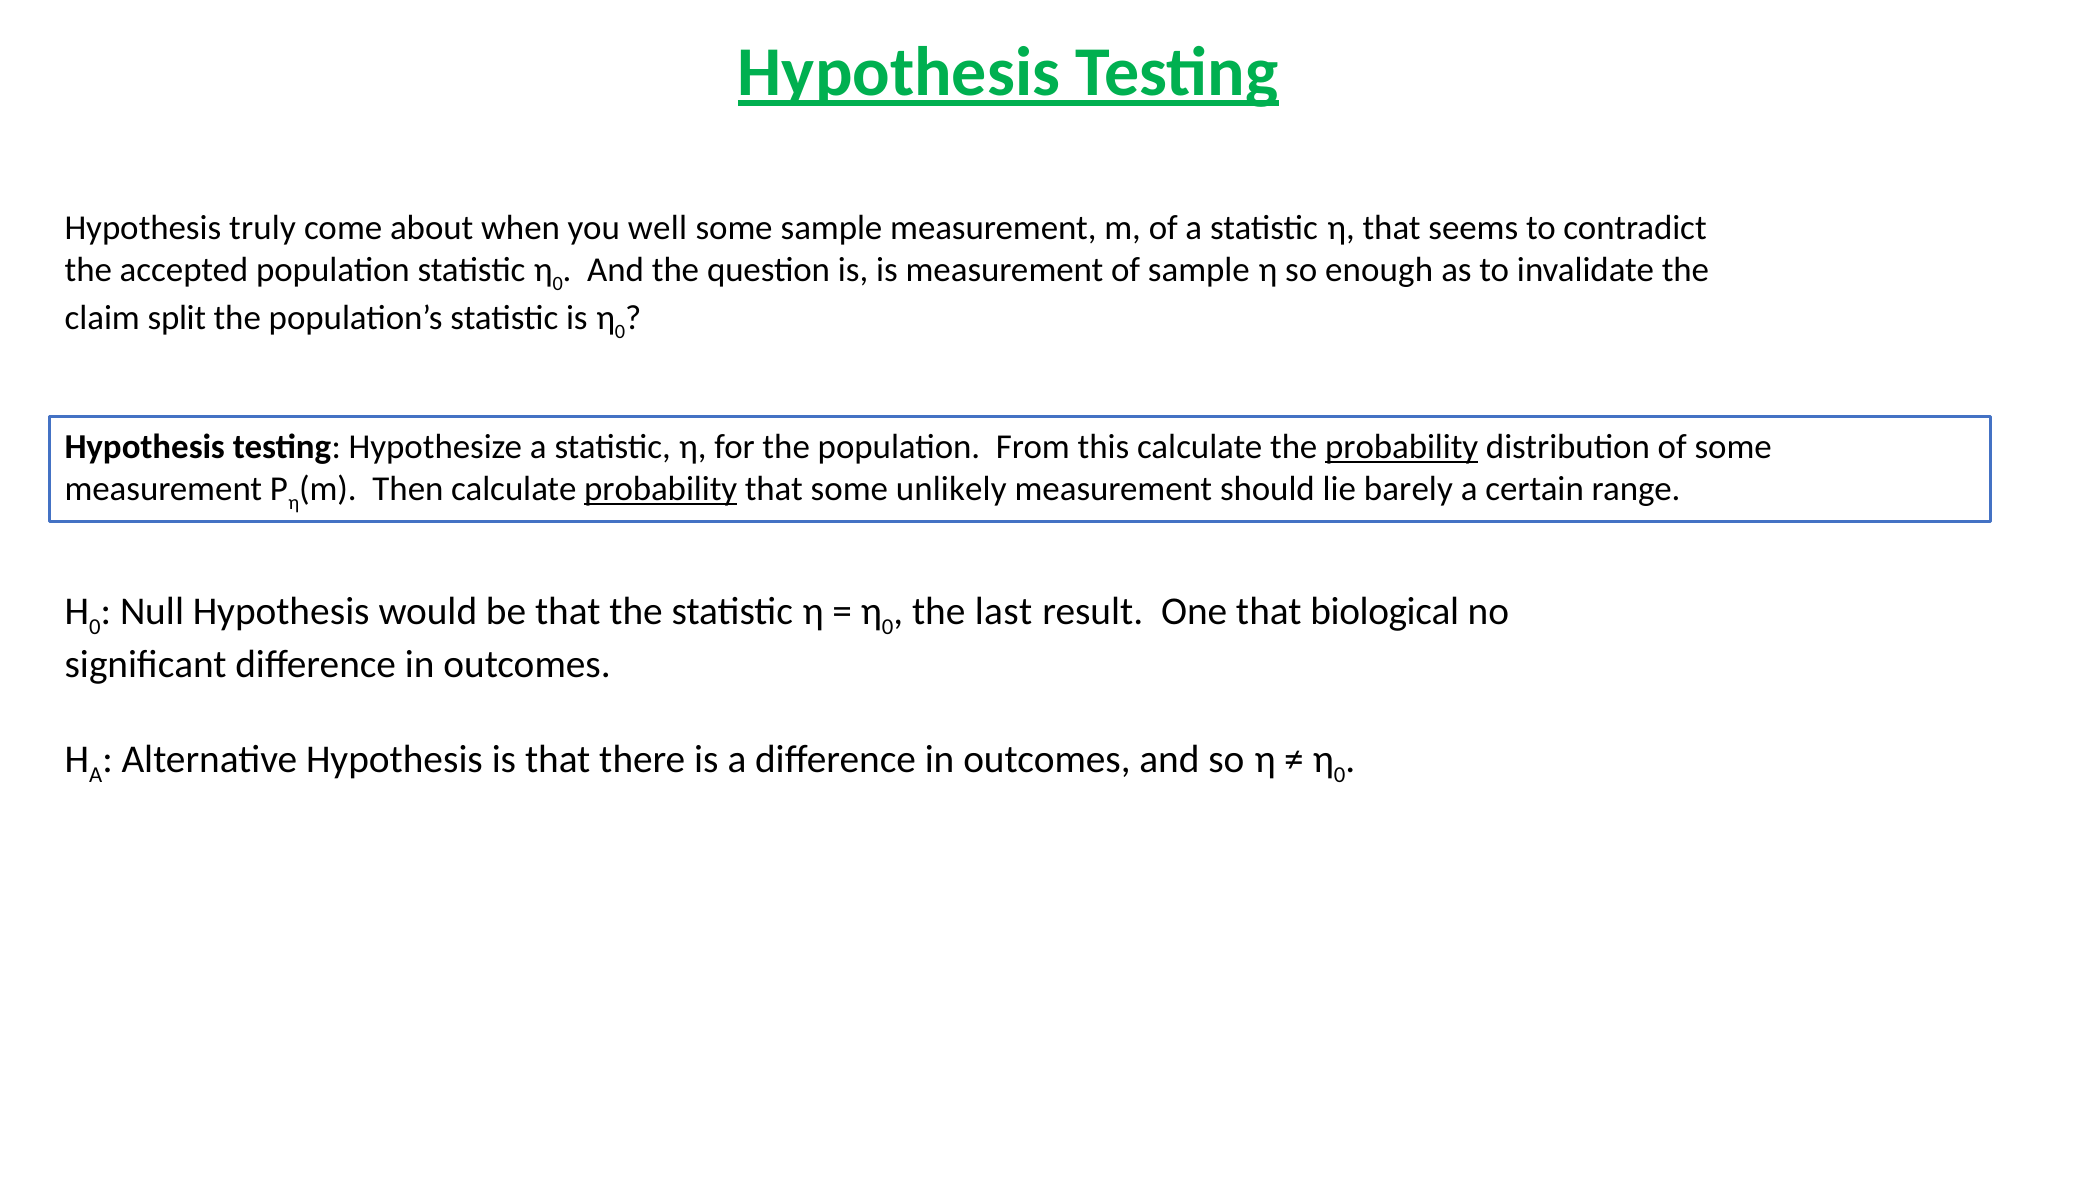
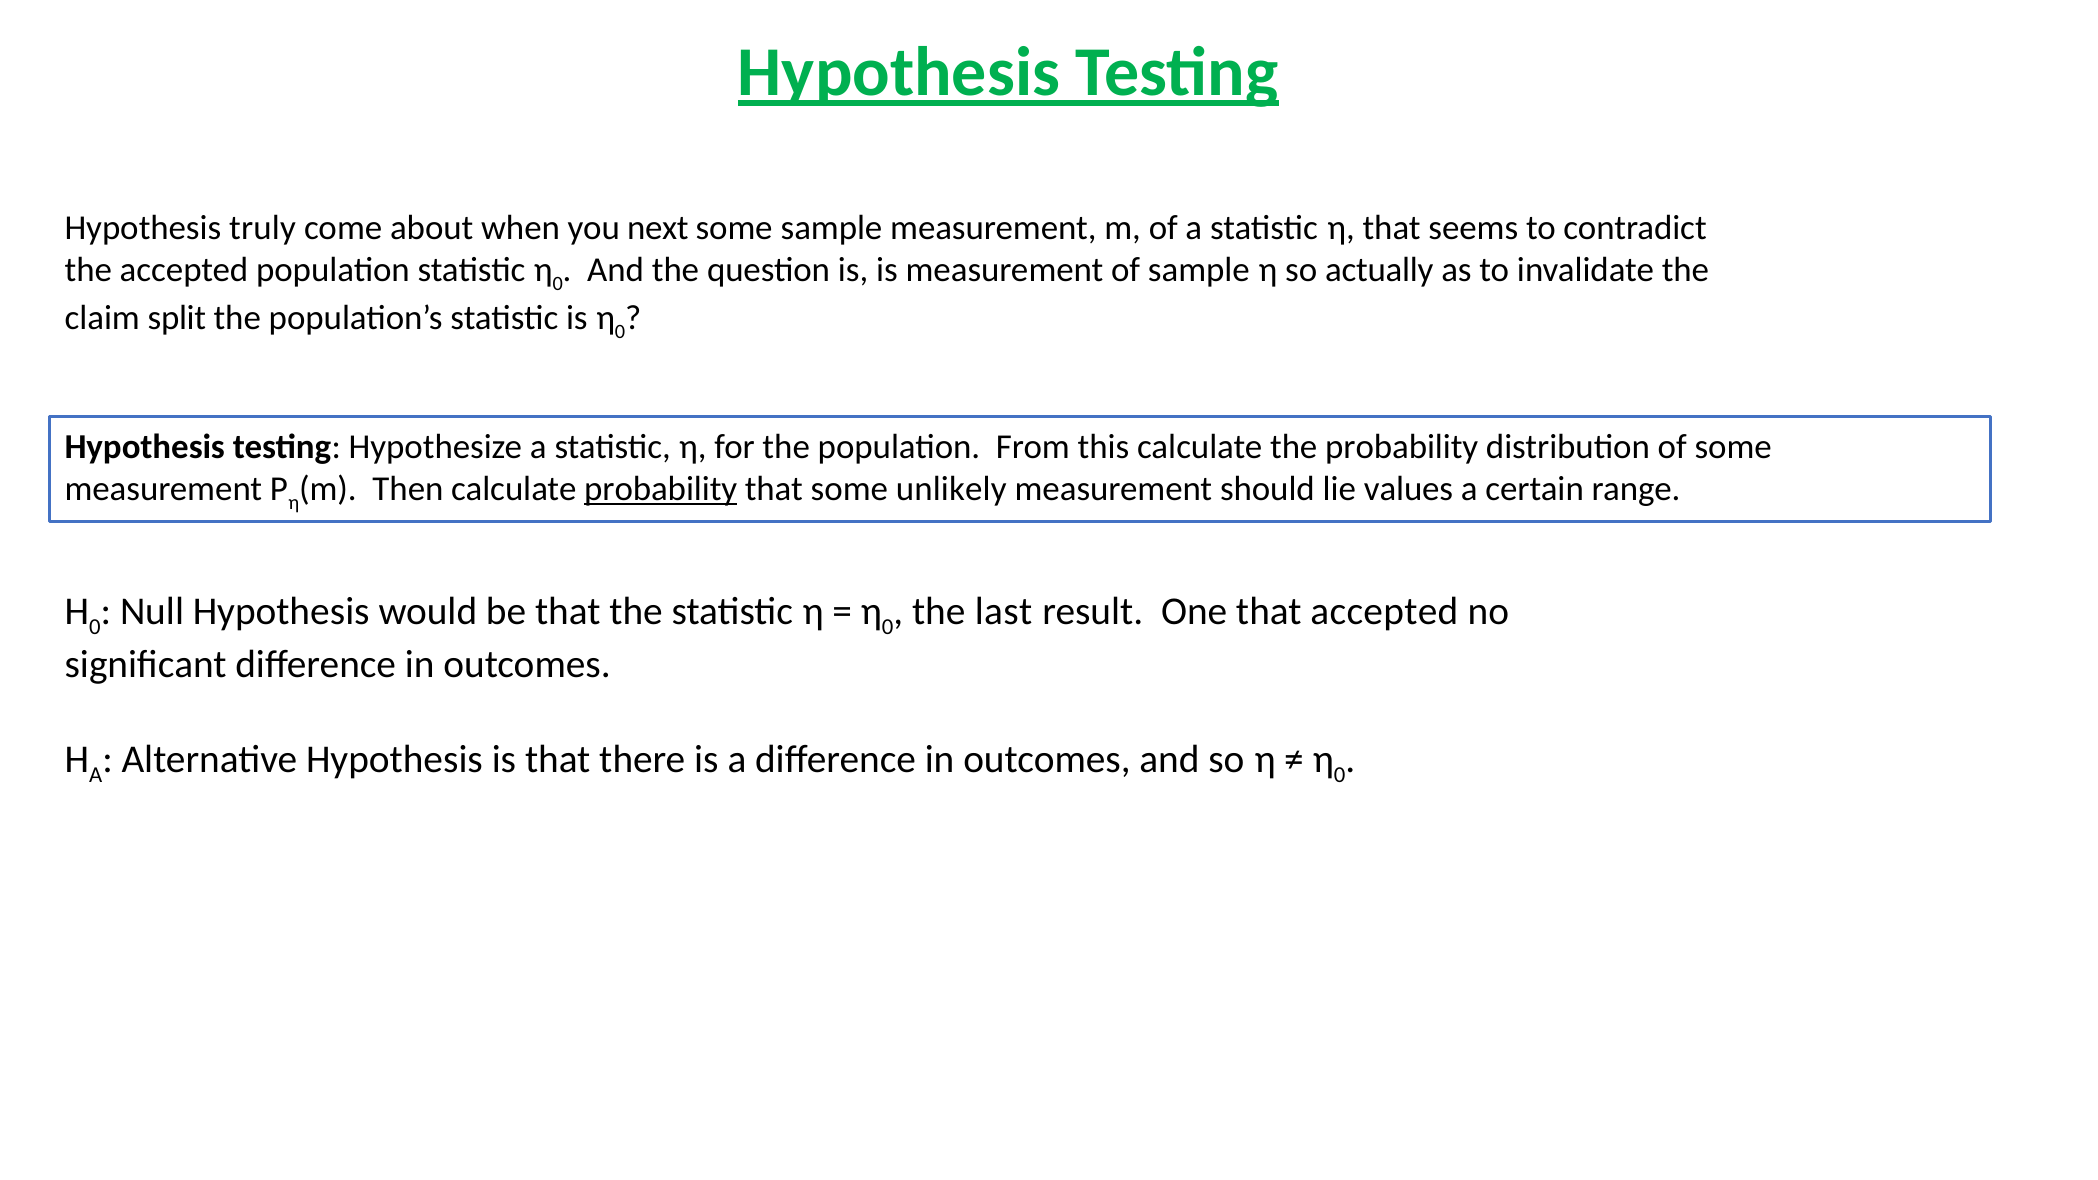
well: well -> next
enough: enough -> actually
probability at (1402, 447) underline: present -> none
barely: barely -> values
that biological: biological -> accepted
